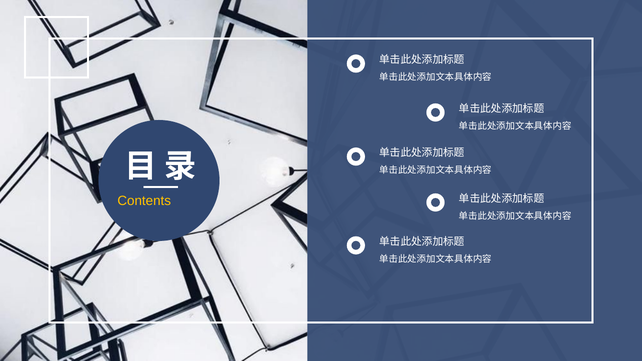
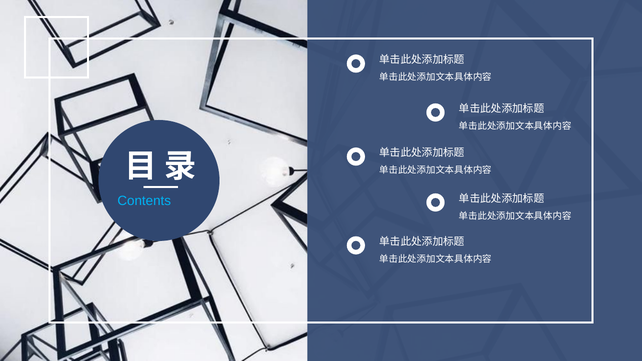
Contents colour: yellow -> light blue
